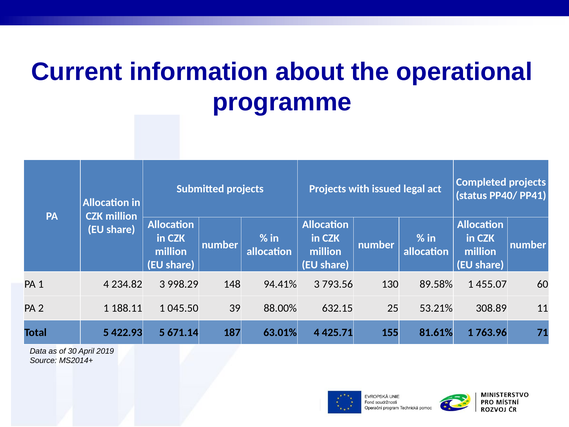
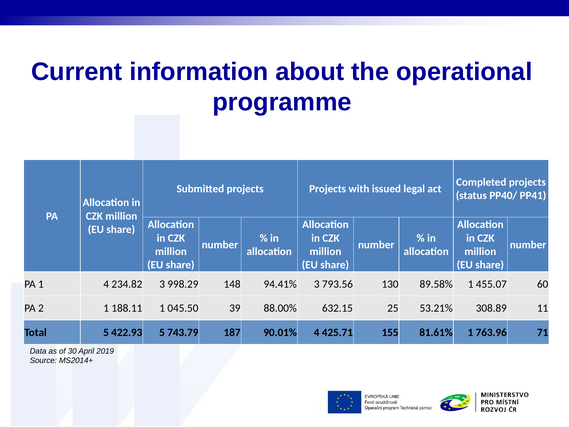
671.14: 671.14 -> 743.79
63.01%: 63.01% -> 90.01%
